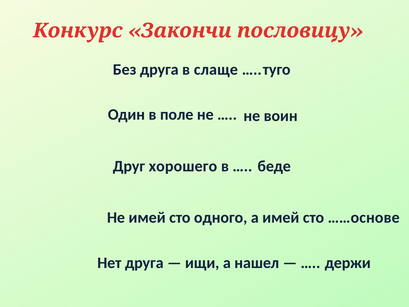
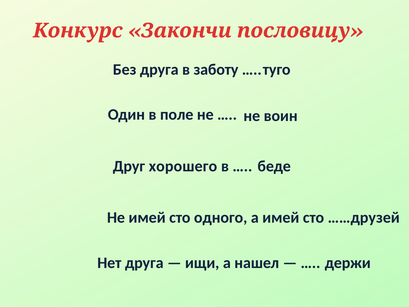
слаще: слаще -> заботу
основе: основе -> друзей
